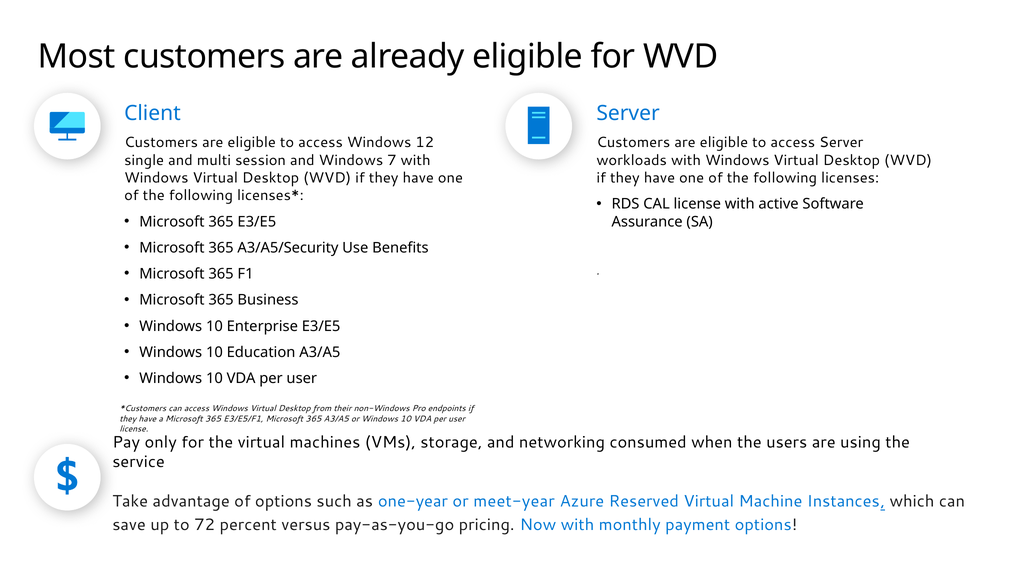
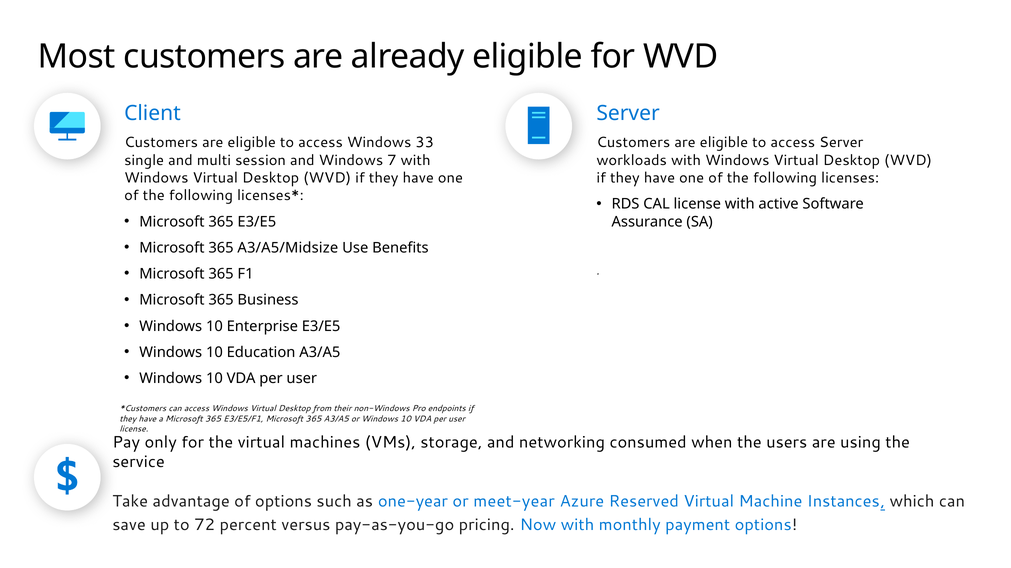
12: 12 -> 33
A3/A5/Security: A3/A5/Security -> A3/A5/Midsize
